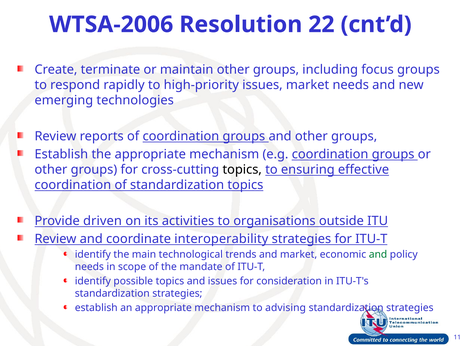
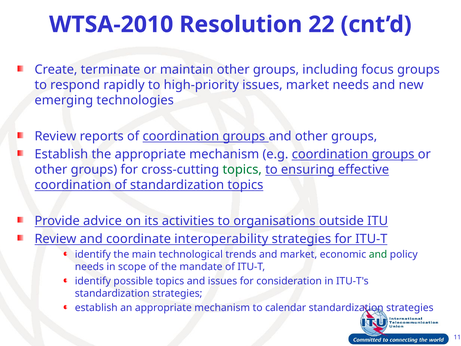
WTSA-2006: WTSA-2006 -> WTSA-2010
topics at (242, 169) colour: black -> green
driven: driven -> advice
advising: advising -> calendar
